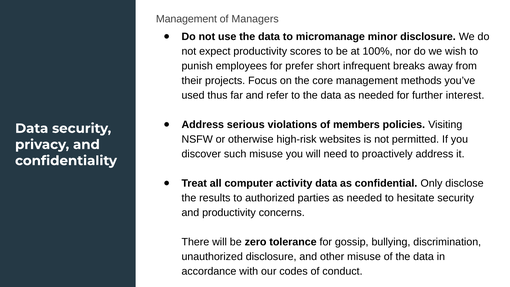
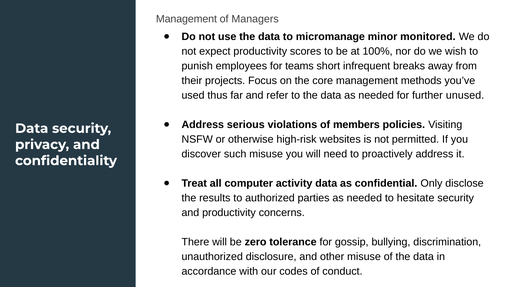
minor disclosure: disclosure -> monitored
prefer: prefer -> teams
interest: interest -> unused
